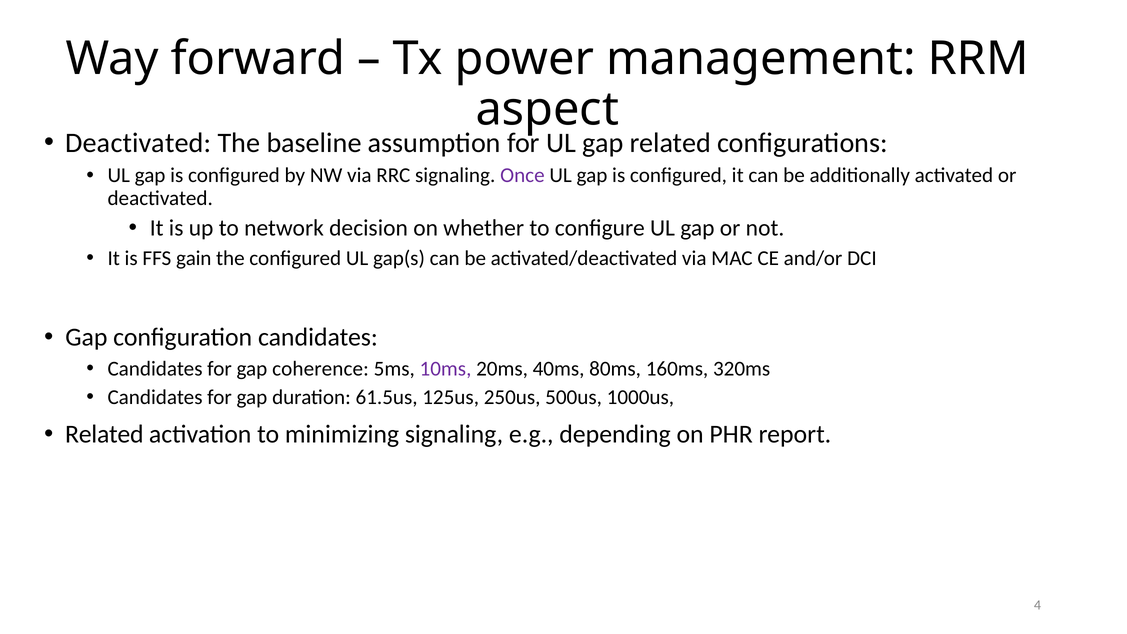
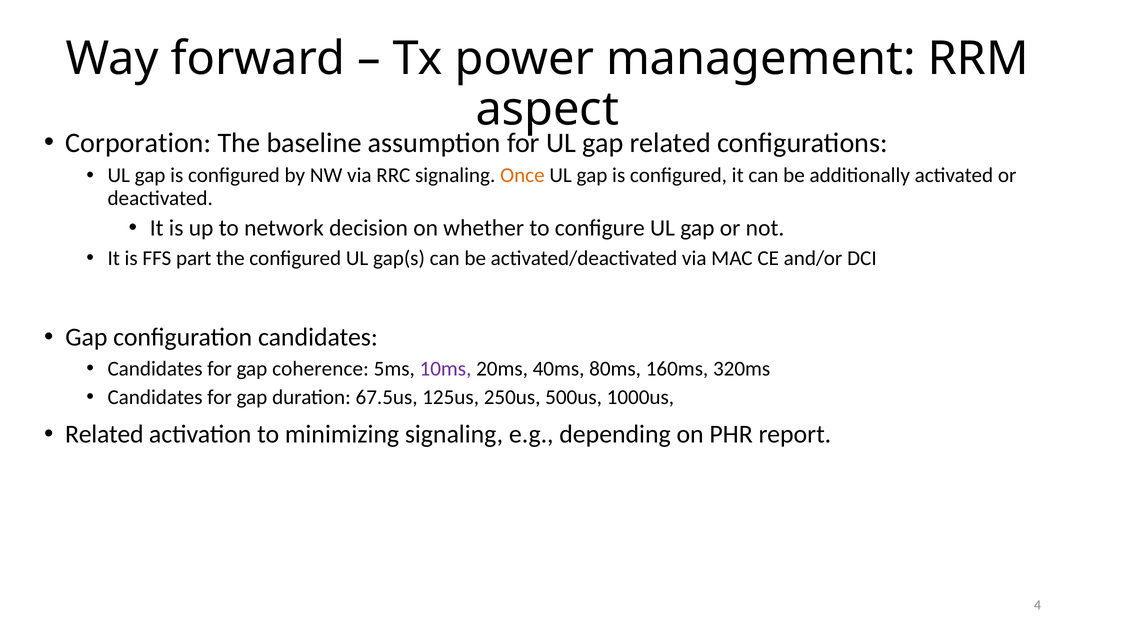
Deactivated at (138, 143): Deactivated -> Corporation
Once colour: purple -> orange
gain: gain -> part
61.5us: 61.5us -> 67.5us
